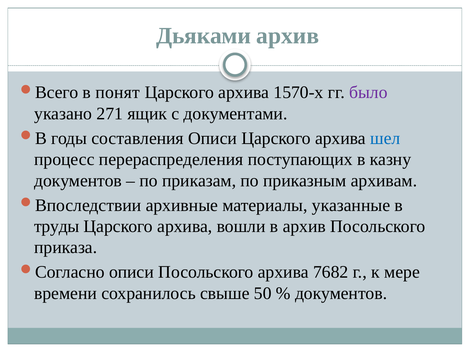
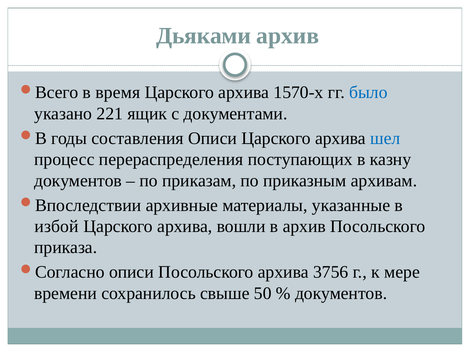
понят: понят -> время
было colour: purple -> blue
271: 271 -> 221
труды: труды -> избой
7682: 7682 -> 3756
